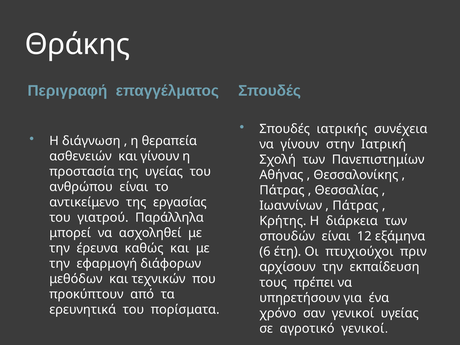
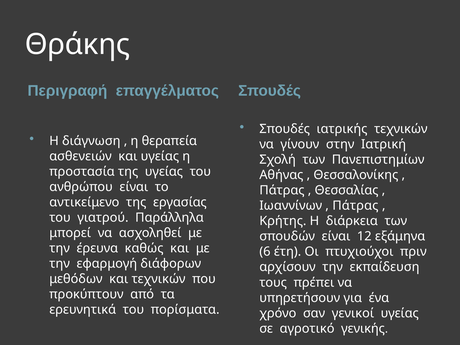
ιατρικής συνέχεια: συνέχεια -> τεχνικών
και γίνουν: γίνουν -> υγείας
αγροτικό γενικοί: γενικοί -> γενικής
